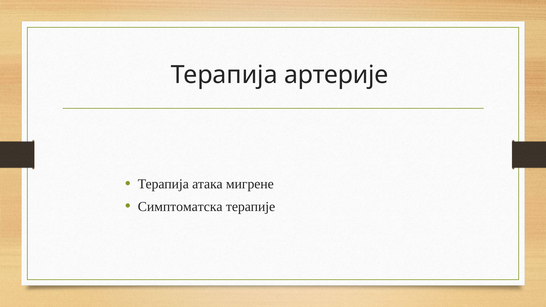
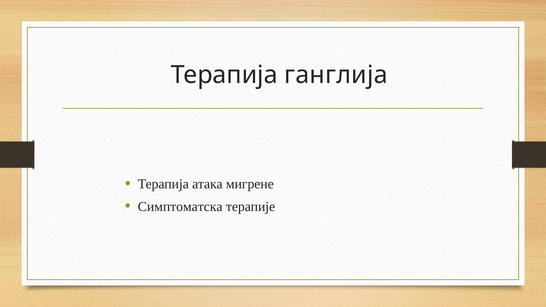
артерије: артерије -> ганглија
